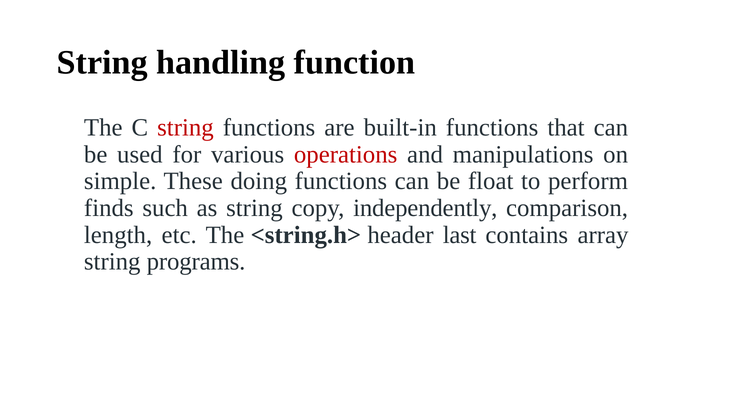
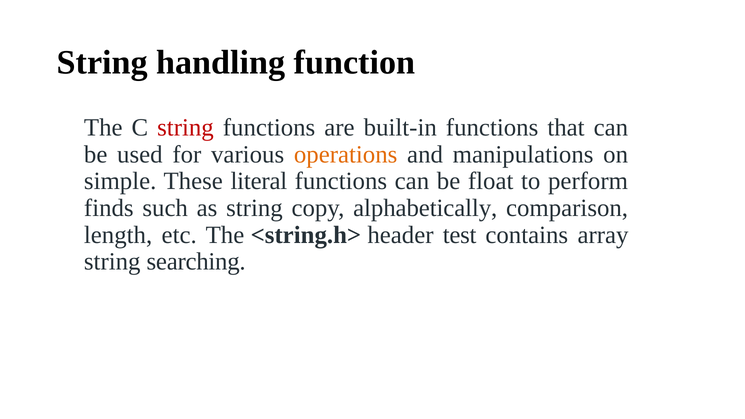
operations colour: red -> orange
doing: doing -> literal
independently: independently -> alphabetically
last: last -> test
programs: programs -> searching
